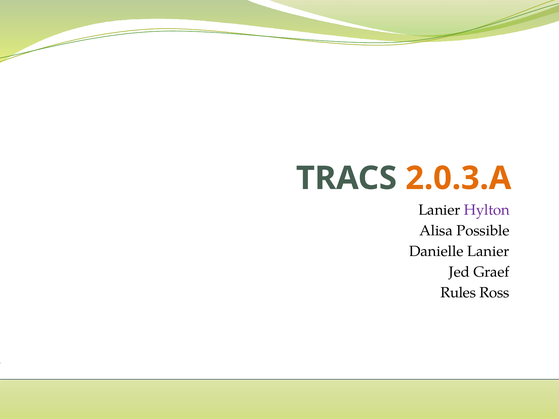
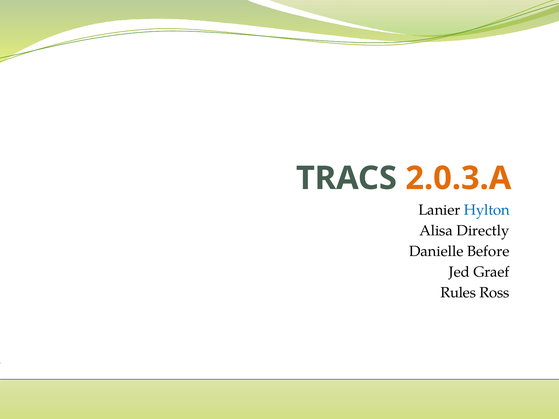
Hylton colour: purple -> blue
Possible: Possible -> Directly
Danielle Lanier: Lanier -> Before
